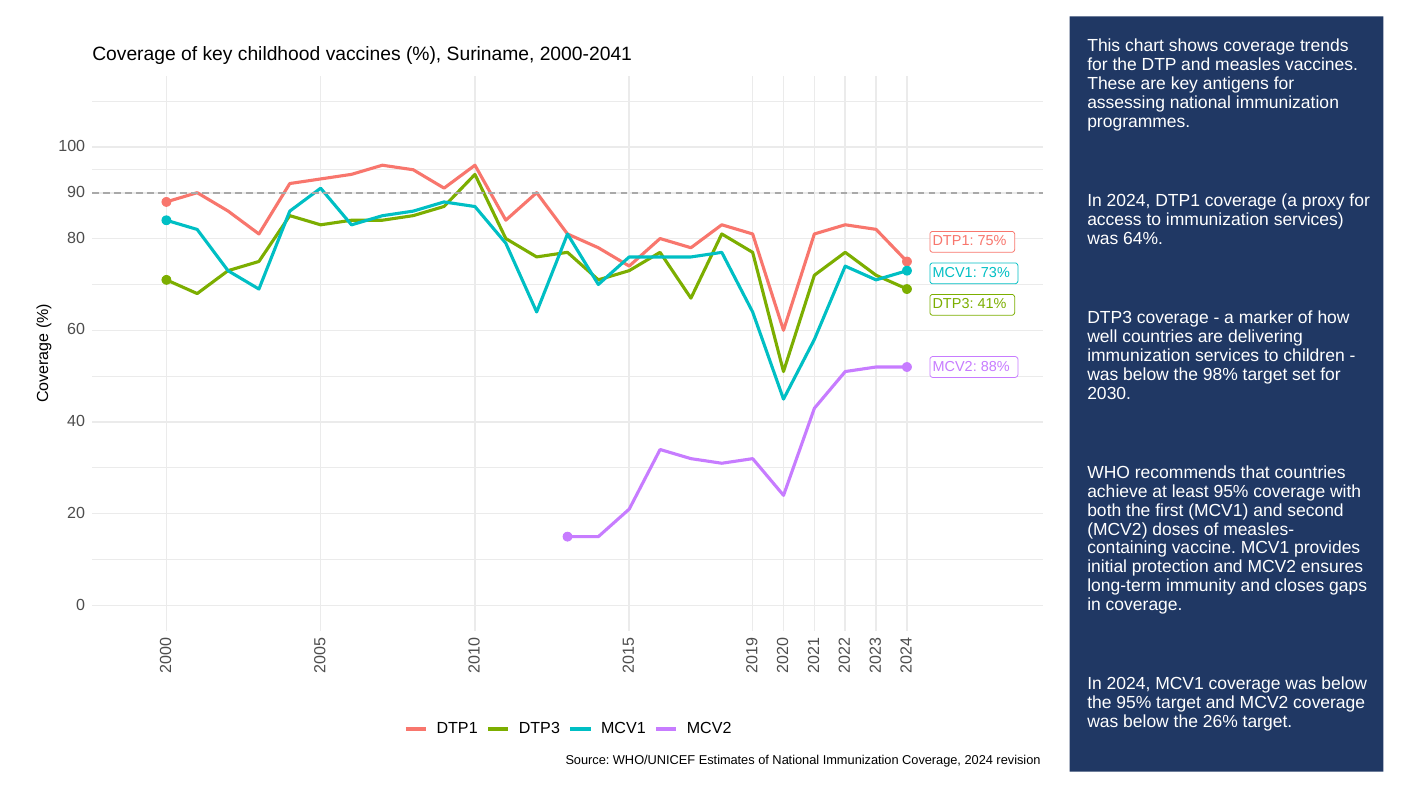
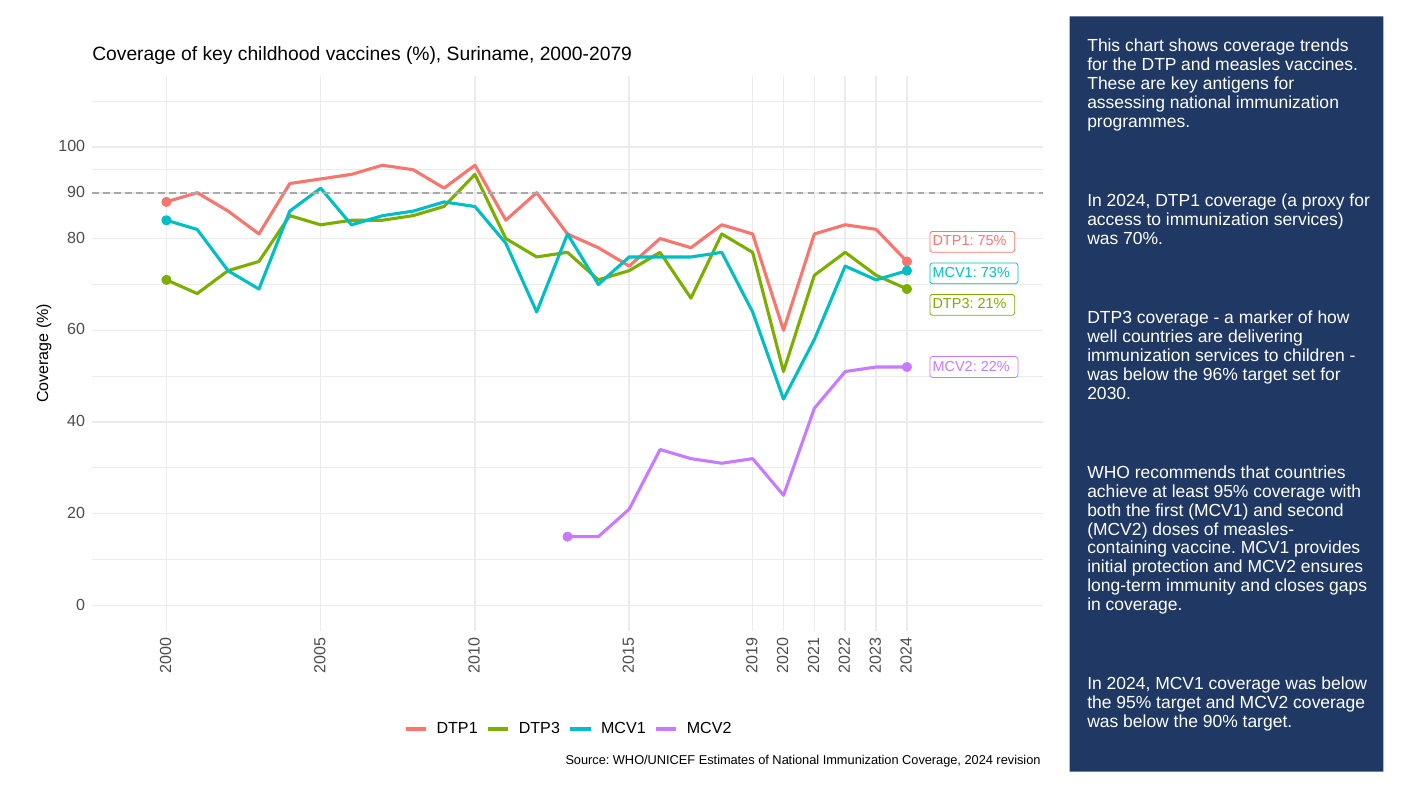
2000-2041: 2000-2041 -> 2000-2079
64%: 64% -> 70%
41%: 41% -> 21%
88%: 88% -> 22%
98%: 98% -> 96%
26%: 26% -> 90%
